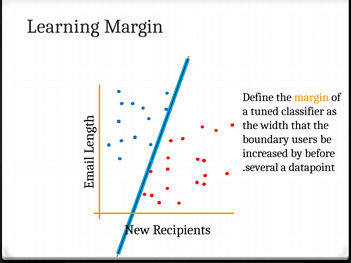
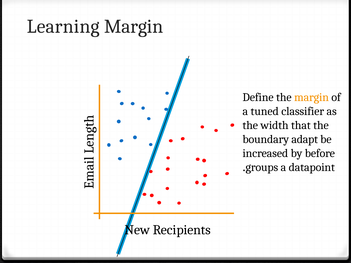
users: users -> adapt
several: several -> groups
